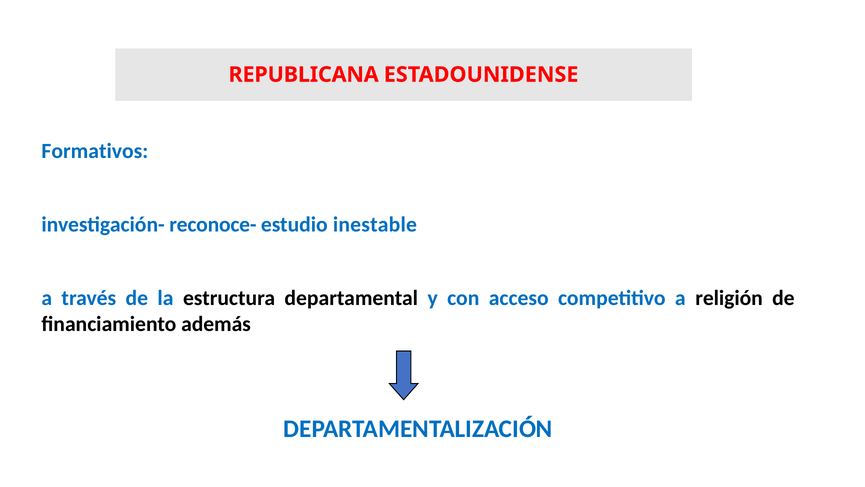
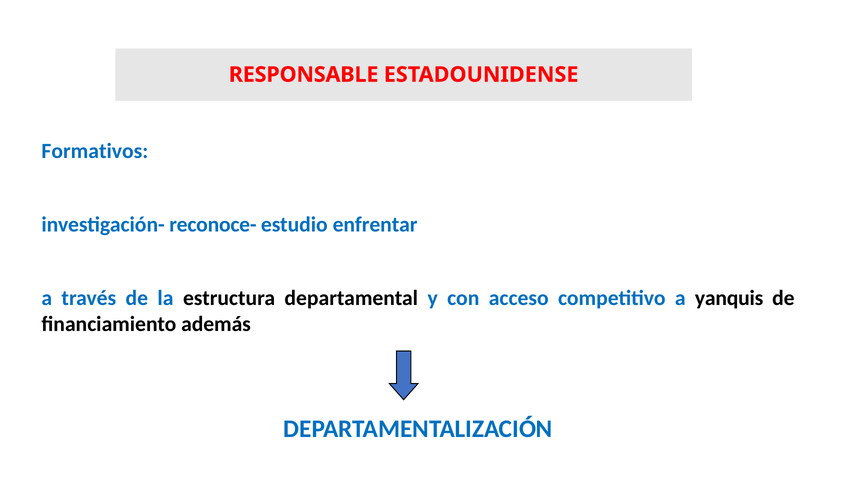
REPUBLICANA: REPUBLICANA -> RESPONSABLE
inestable: inestable -> enfrentar
religión: religión -> yanquis
